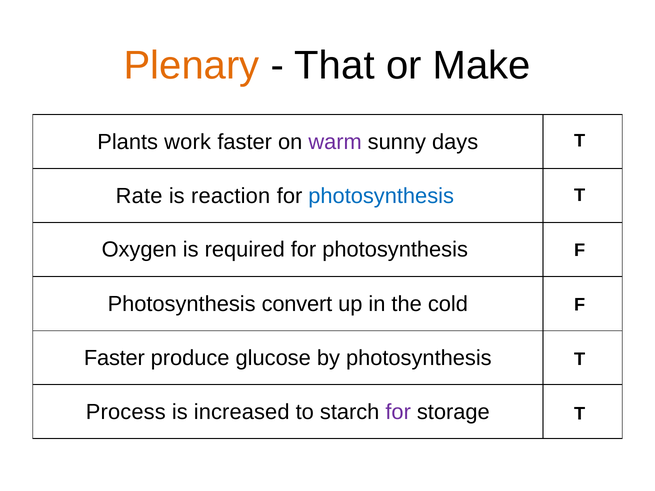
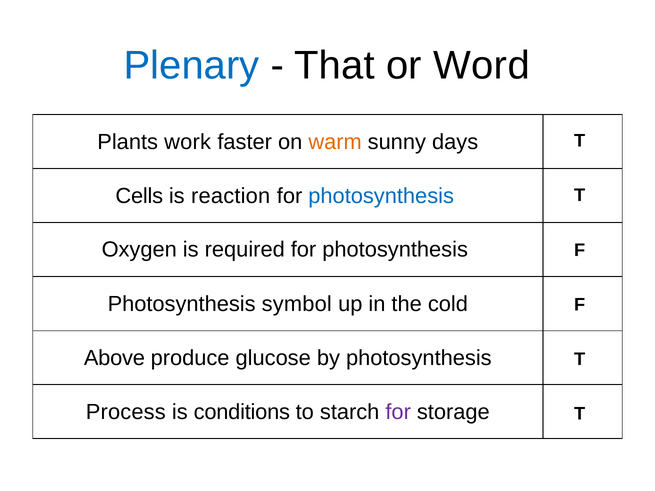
Plenary colour: orange -> blue
Make: Make -> Word
warm colour: purple -> orange
Rate: Rate -> Cells
convert: convert -> symbol
Faster at (114, 358): Faster -> Above
increased: increased -> conditions
